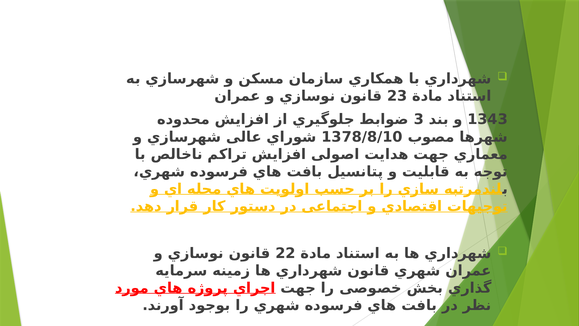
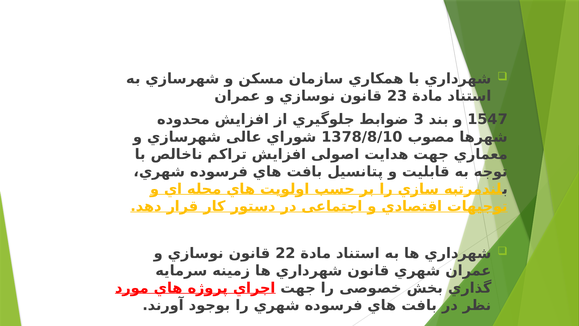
1343: 1343 -> 1547
